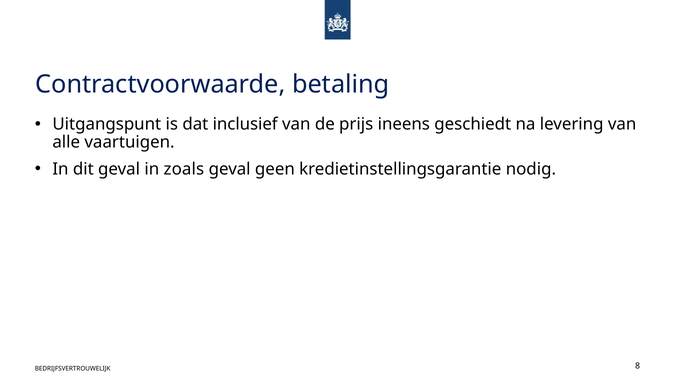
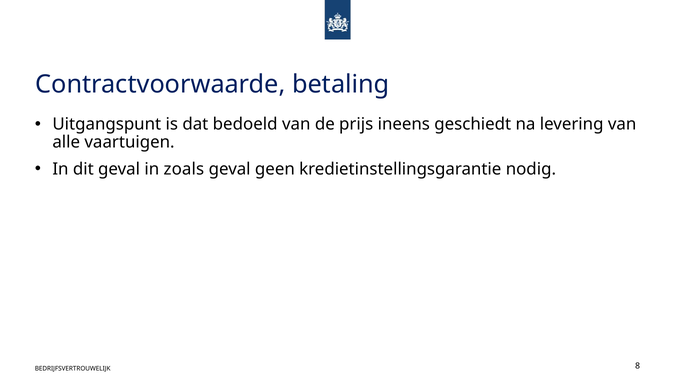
inclusief: inclusief -> bedoeld
